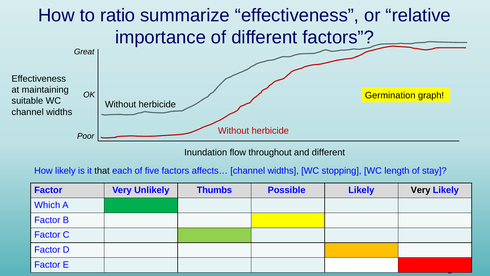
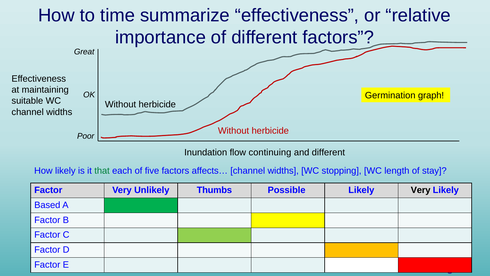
ratio: ratio -> time
throughout: throughout -> continuing
that colour: black -> green
Which: Which -> Based
